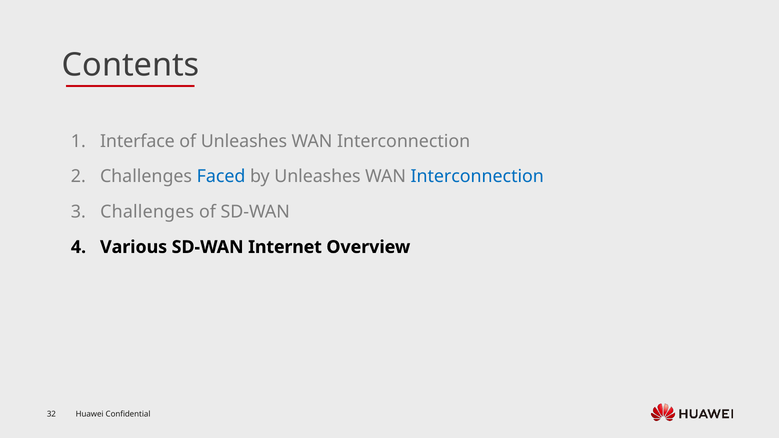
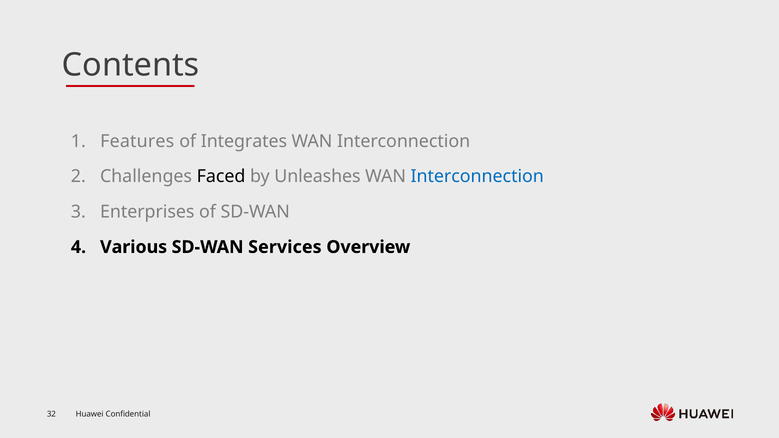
Interface: Interface -> Features
of Unleashes: Unleashes -> Integrates
Faced colour: blue -> black
Challenges at (147, 212): Challenges -> Enterprises
Internet: Internet -> Services
